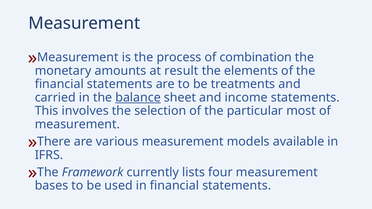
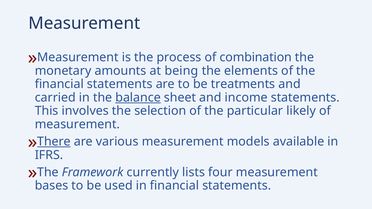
result: result -> being
most: most -> likely
There underline: none -> present
